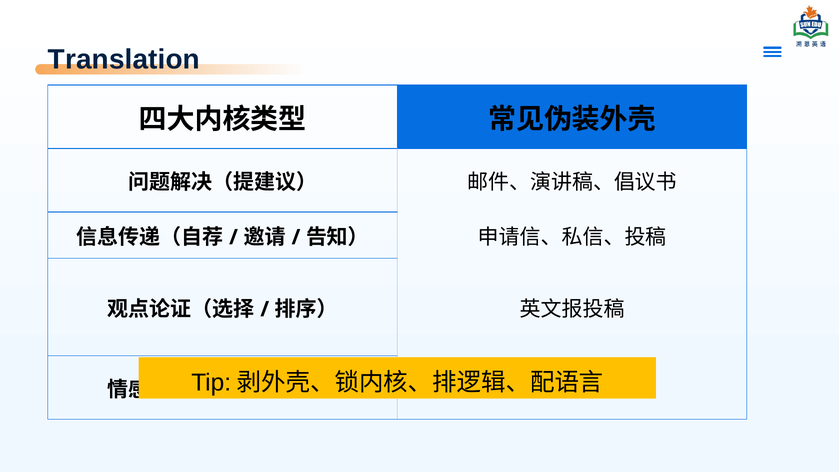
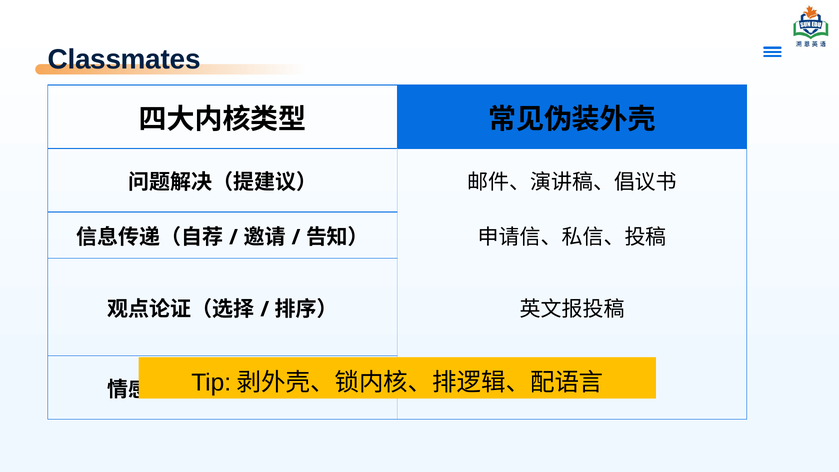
Translation: Translation -> Classmates
